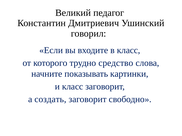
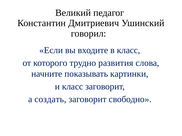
средство: средство -> развития
